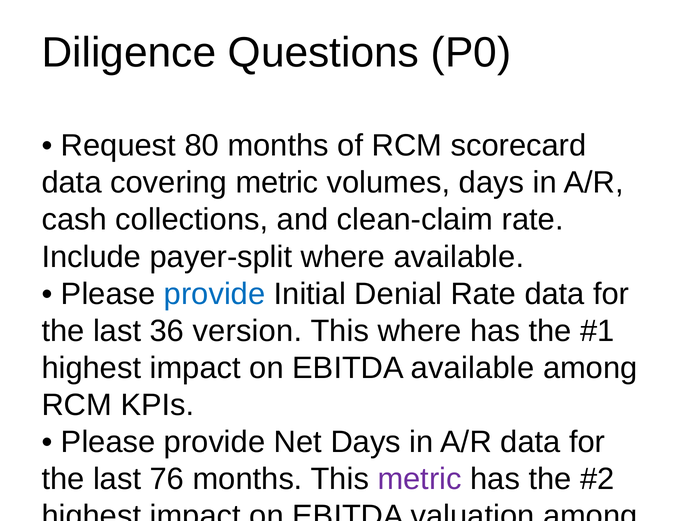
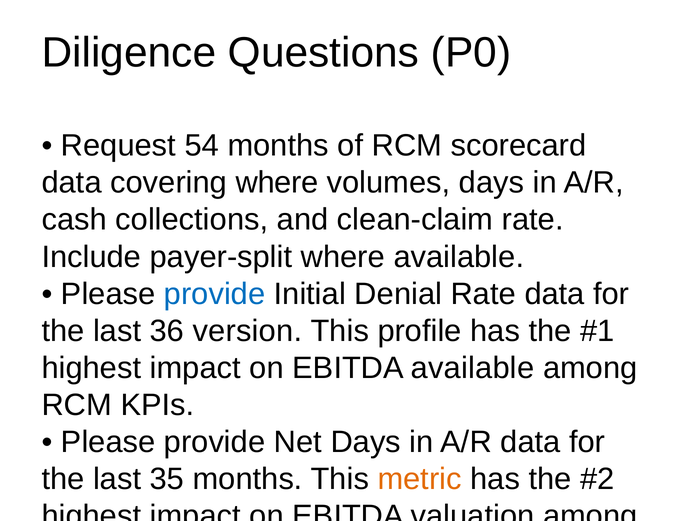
80: 80 -> 54
covering metric: metric -> where
This where: where -> profile
76: 76 -> 35
metric at (420, 479) colour: purple -> orange
